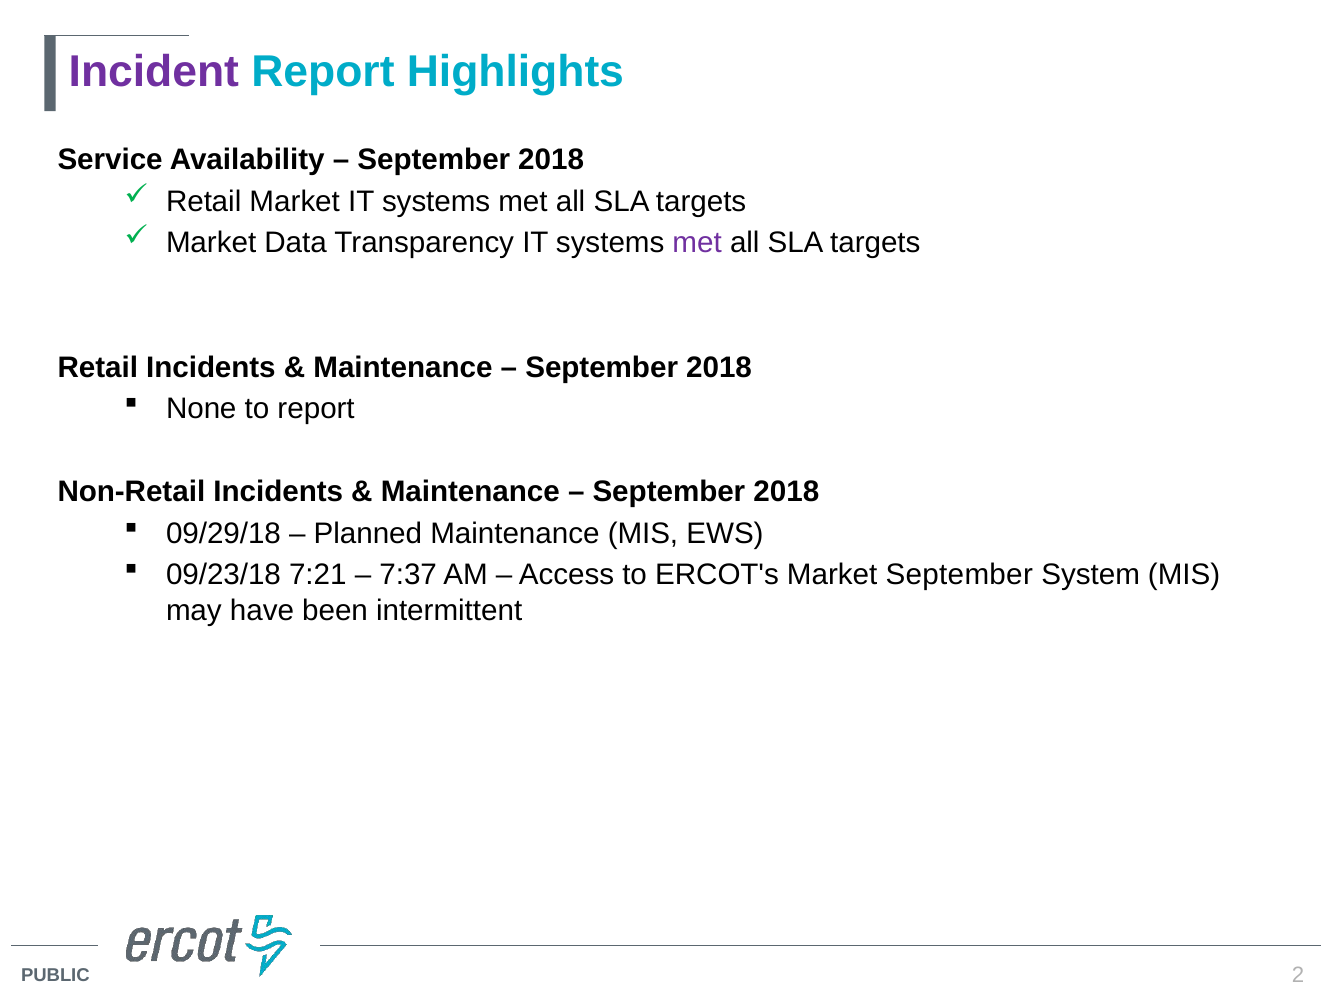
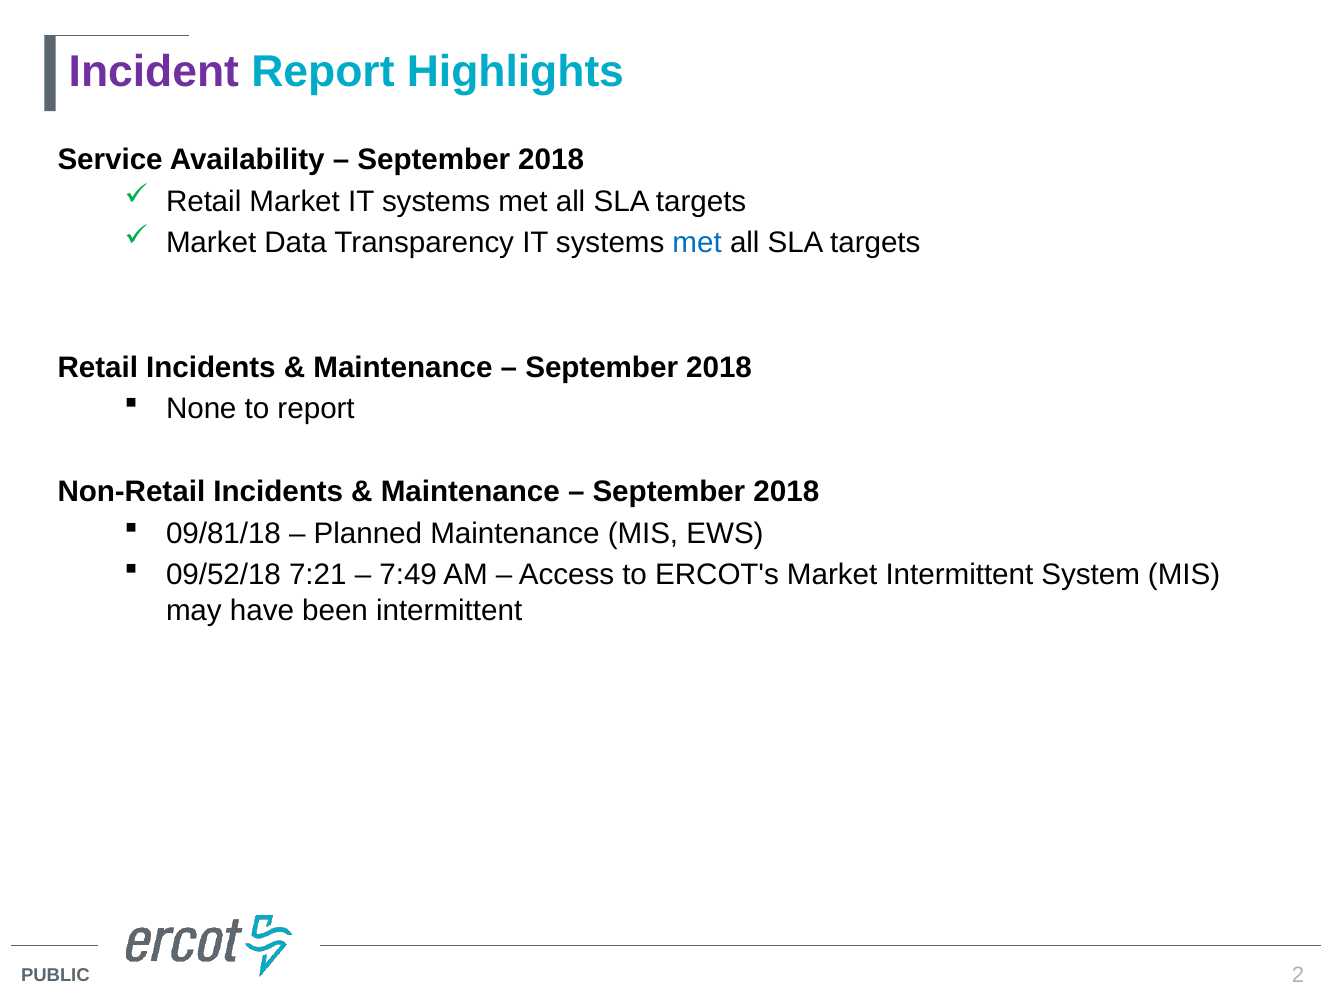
met at (697, 243) colour: purple -> blue
09/29/18: 09/29/18 -> 09/81/18
09/23/18: 09/23/18 -> 09/52/18
7:37: 7:37 -> 7:49
Market September: September -> Intermittent
